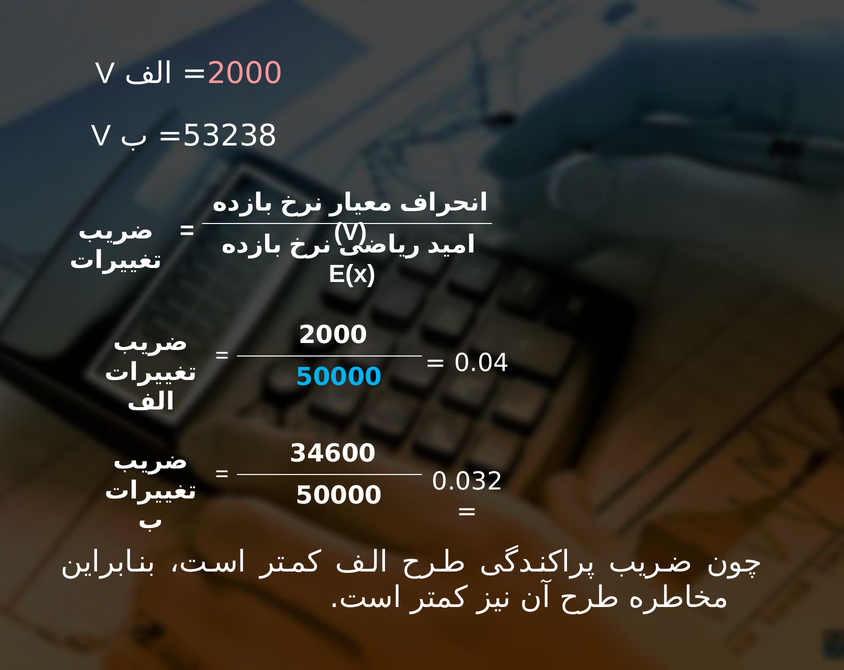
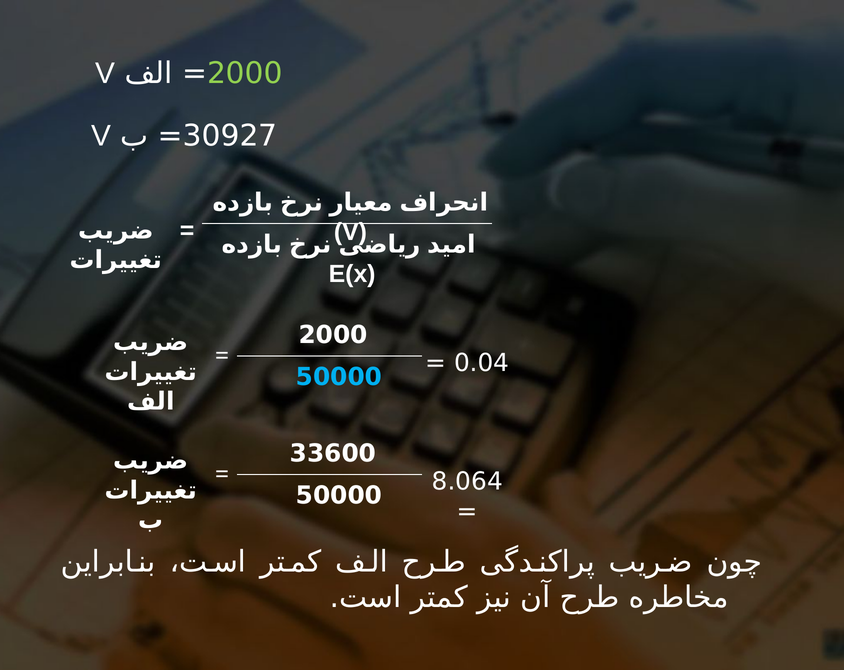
2000 at (245, 73) colour: pink -> light green
53238: 53238 -> 30927
34600: 34600 -> 33600
0.032: 0.032 -> 8.064
